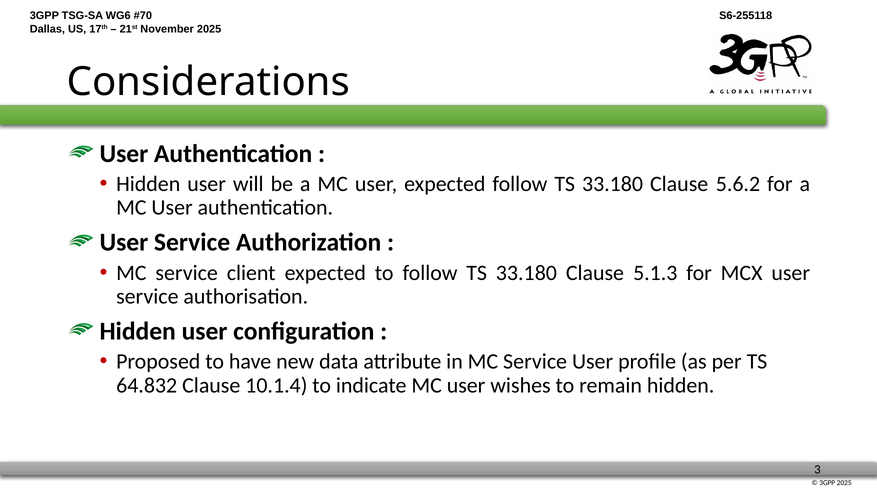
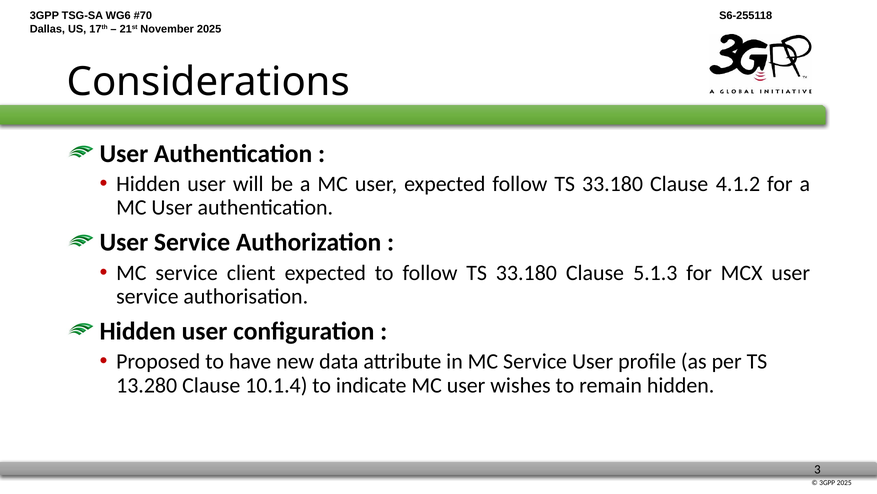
5.6.2: 5.6.2 -> 4.1.2
64.832: 64.832 -> 13.280
